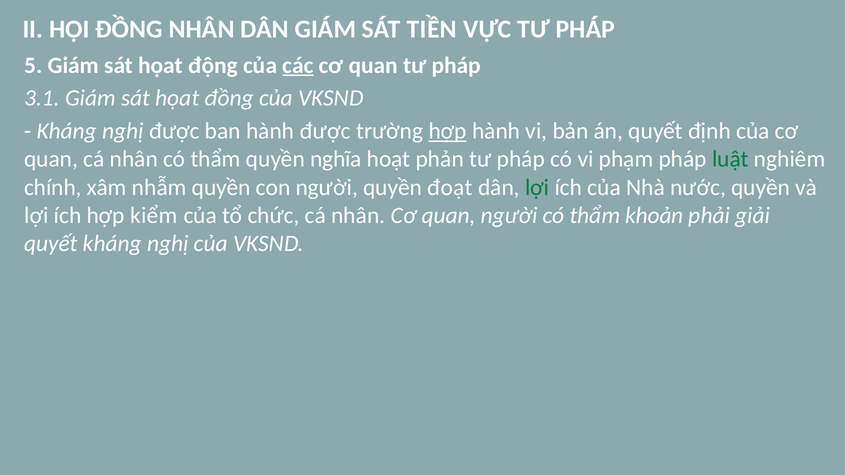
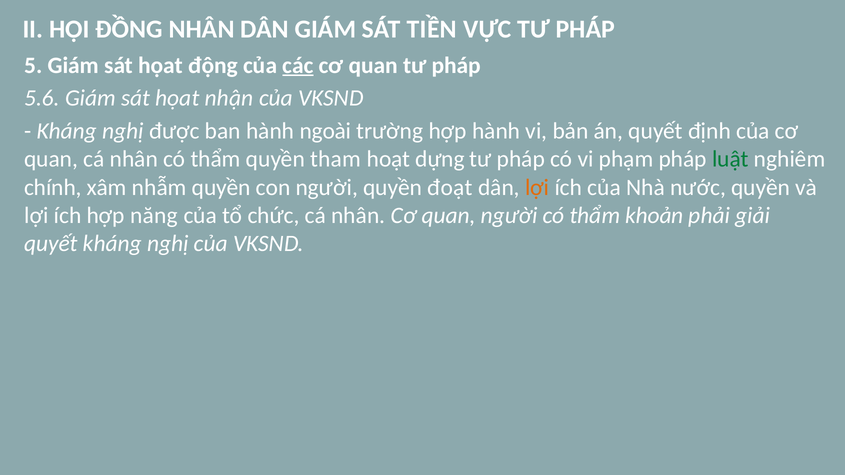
3.1: 3.1 -> 5.6
họat đồng: đồng -> nhận
hành được: được -> ngoài
hợp at (448, 131) underline: present -> none
nghĩa: nghĩa -> tham
phản: phản -> dựng
lợi at (537, 187) colour: green -> orange
kiểm: kiểm -> năng
